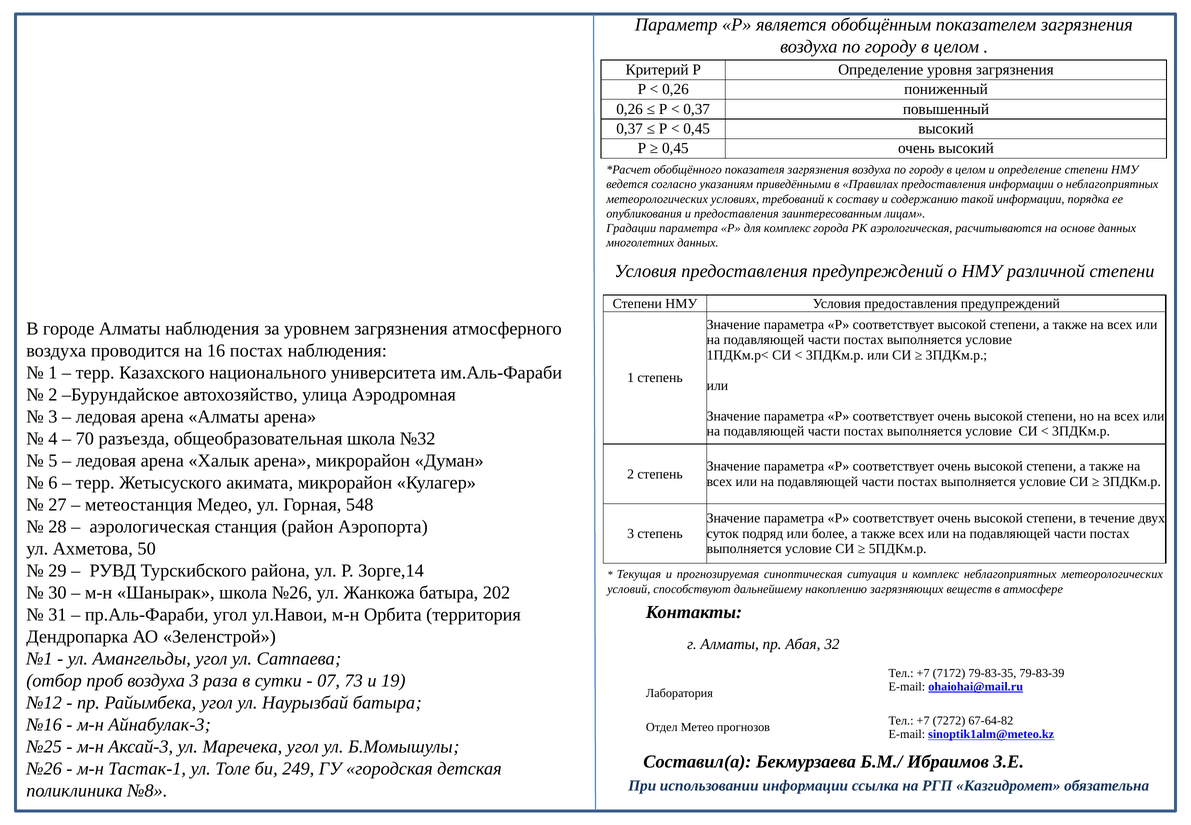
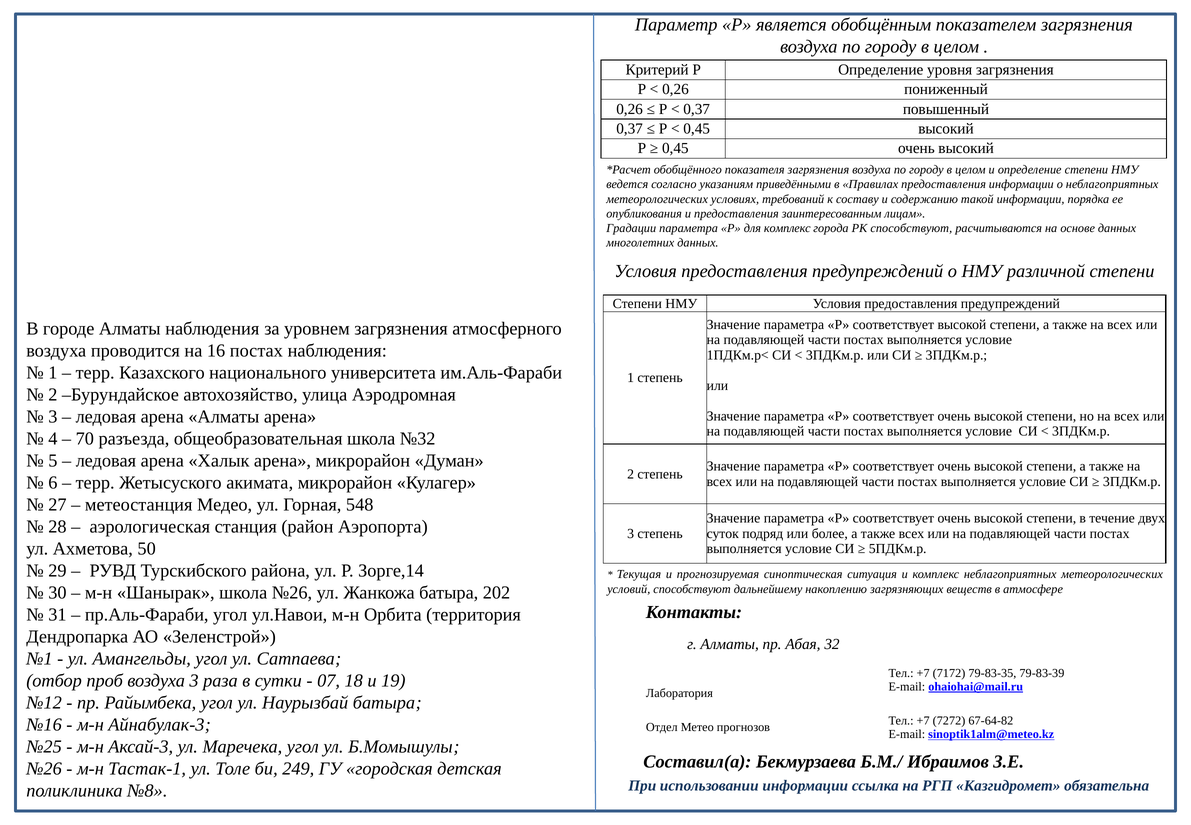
РК аэрологическая: аэрологическая -> способствуют
73: 73 -> 18
